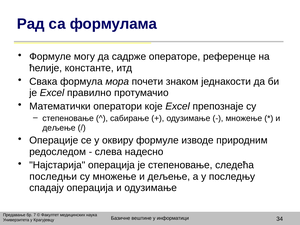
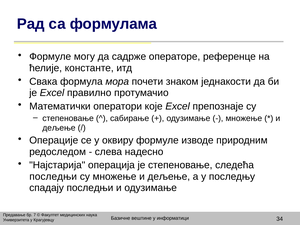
спадају операција: операција -> последњи
